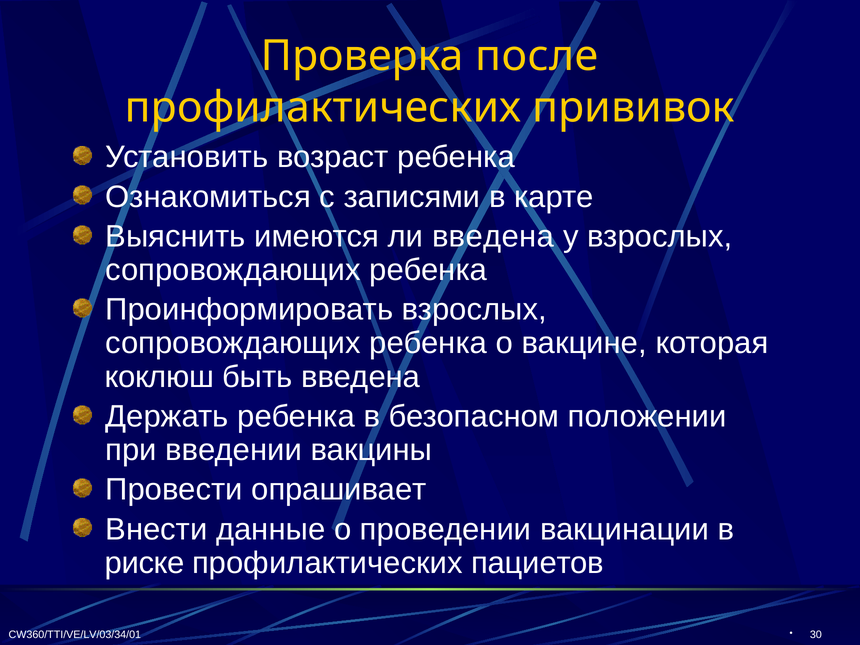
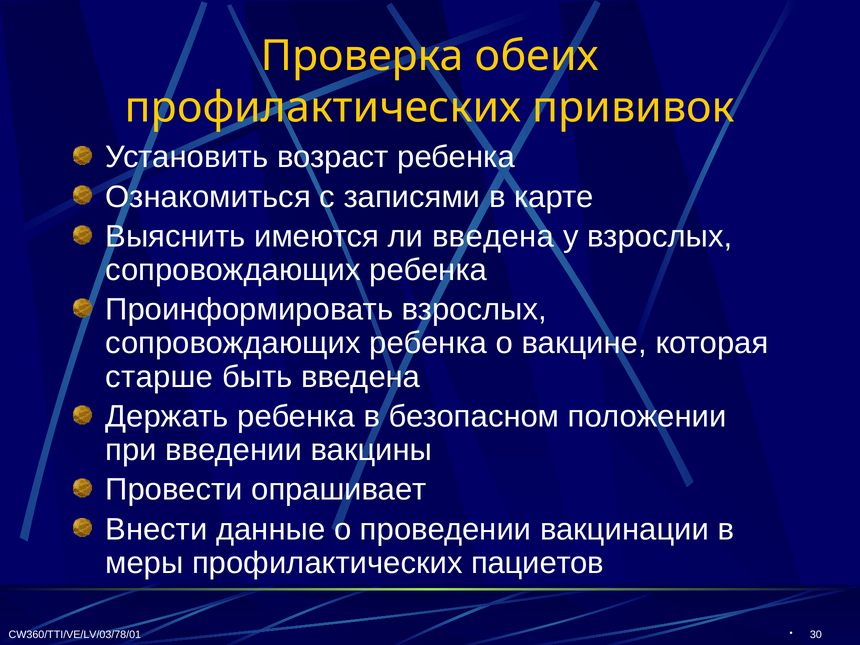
после: после -> обеих
коклюш: коклюш -> старше
риске: риске -> меры
CW360/TTI/VE/LV/03/34/01: CW360/TTI/VE/LV/03/34/01 -> CW360/TTI/VE/LV/03/78/01
